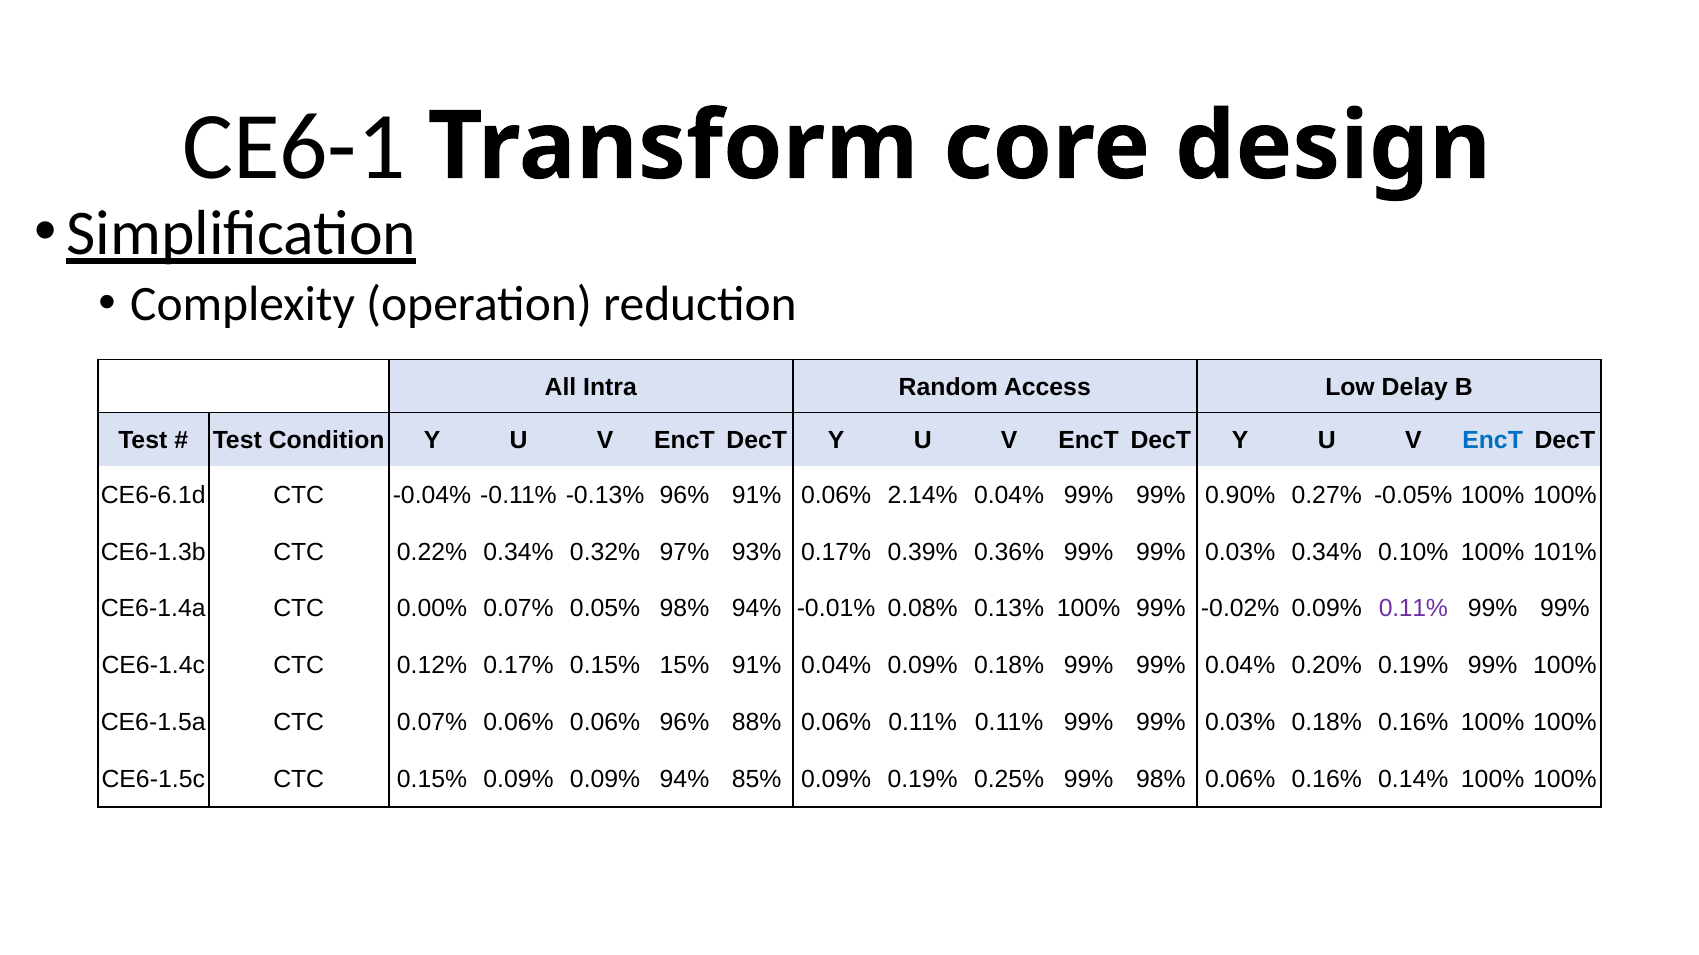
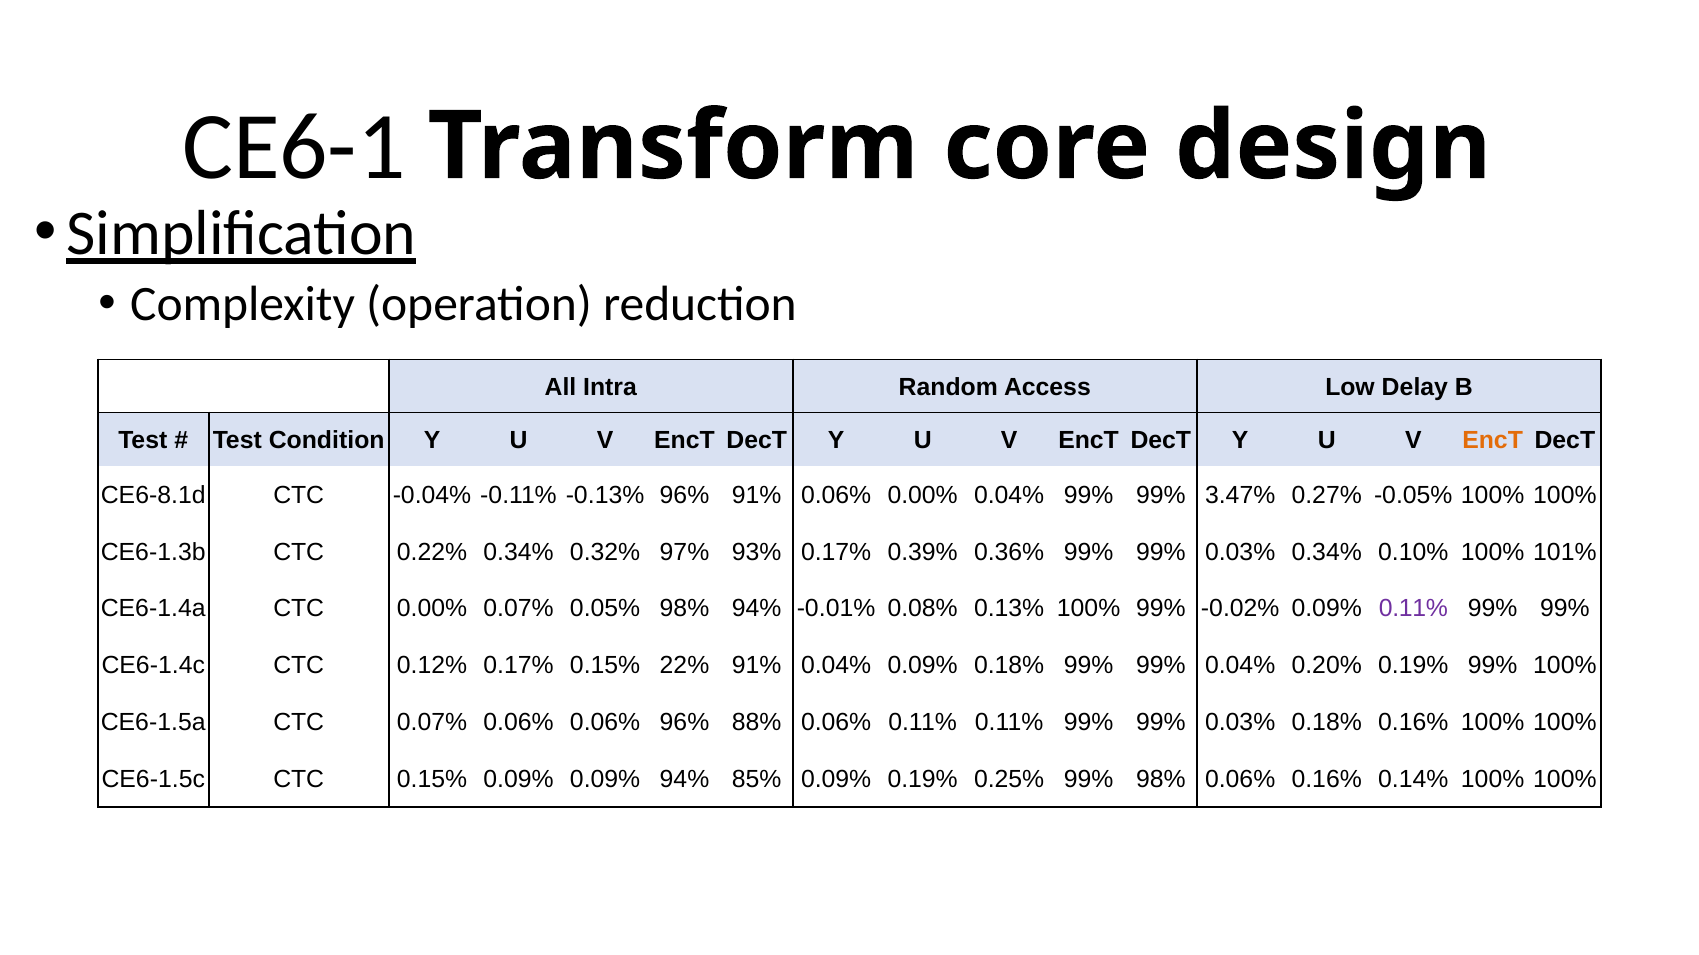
EncT at (1493, 440) colour: blue -> orange
CE6-6.1d: CE6-6.1d -> CE6-8.1d
0.06% 2.14%: 2.14% -> 0.00%
0.90%: 0.90% -> 3.47%
15%: 15% -> 22%
